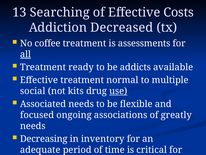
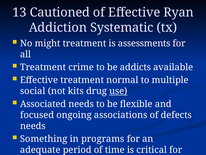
Searching: Searching -> Cautioned
Costs: Costs -> Ryan
Decreased: Decreased -> Systematic
coffee: coffee -> might
all underline: present -> none
ready: ready -> crime
greatly: greatly -> defects
Decreasing: Decreasing -> Something
inventory: inventory -> programs
